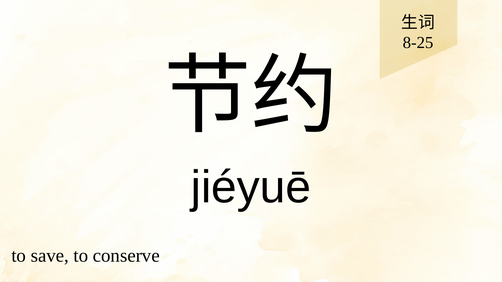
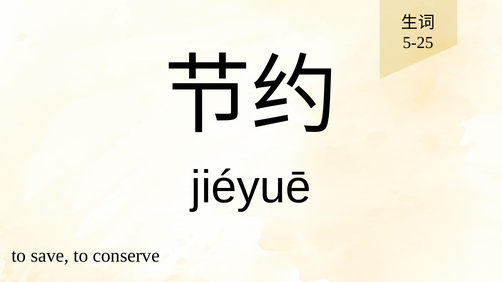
8-25: 8-25 -> 5-25
